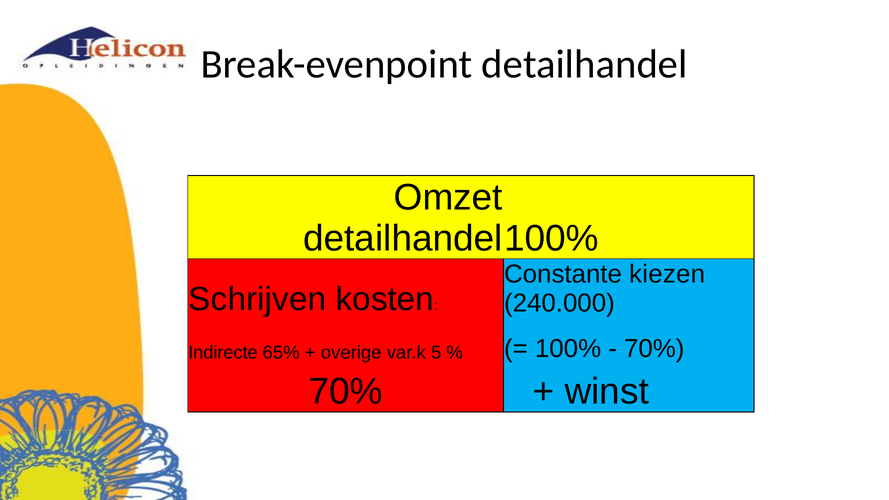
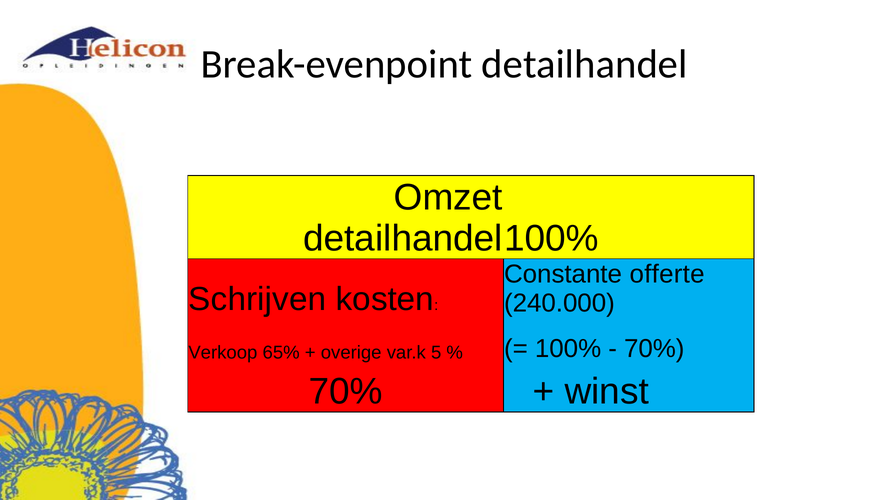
kiezen: kiezen -> offerte
Indirecte: Indirecte -> Verkoop
